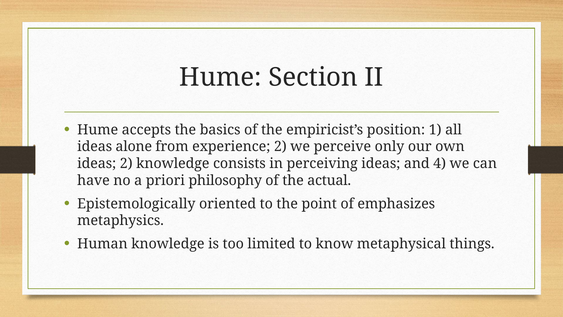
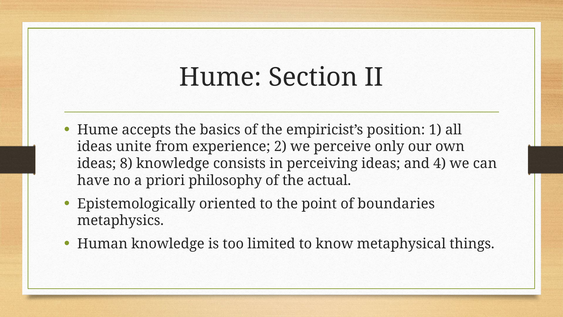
alone: alone -> unite
ideas 2: 2 -> 8
emphasizes: emphasizes -> boundaries
